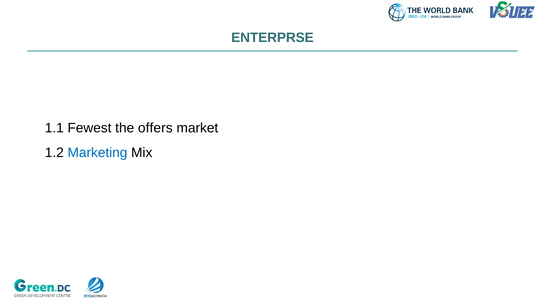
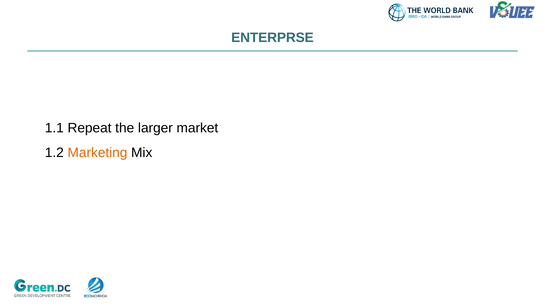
Fewest: Fewest -> Repeat
offers: offers -> larger
Marketing colour: blue -> orange
